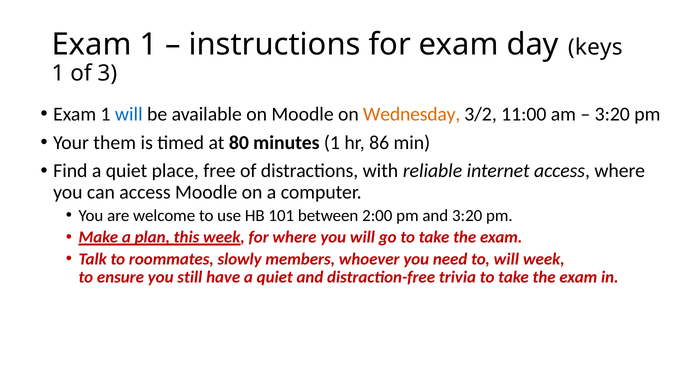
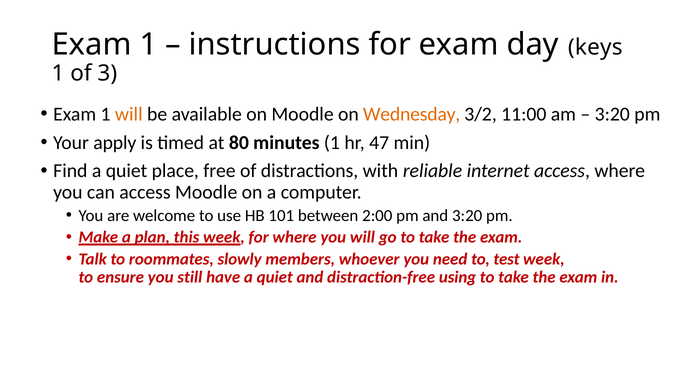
will at (129, 114) colour: blue -> orange
them: them -> apply
86: 86 -> 47
to will: will -> test
trivia: trivia -> using
